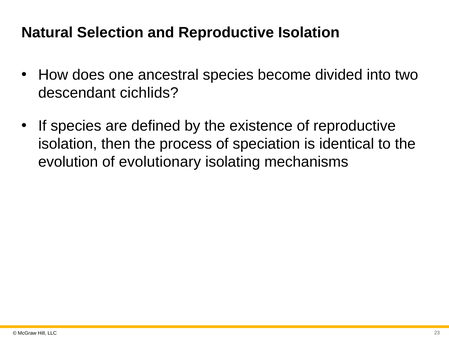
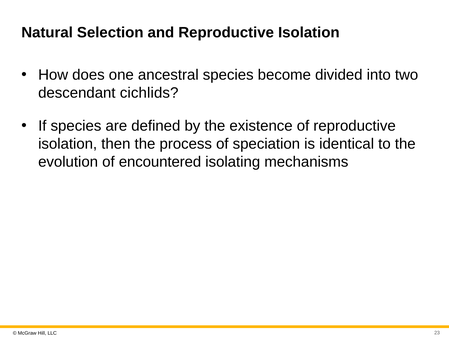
evolutionary: evolutionary -> encountered
